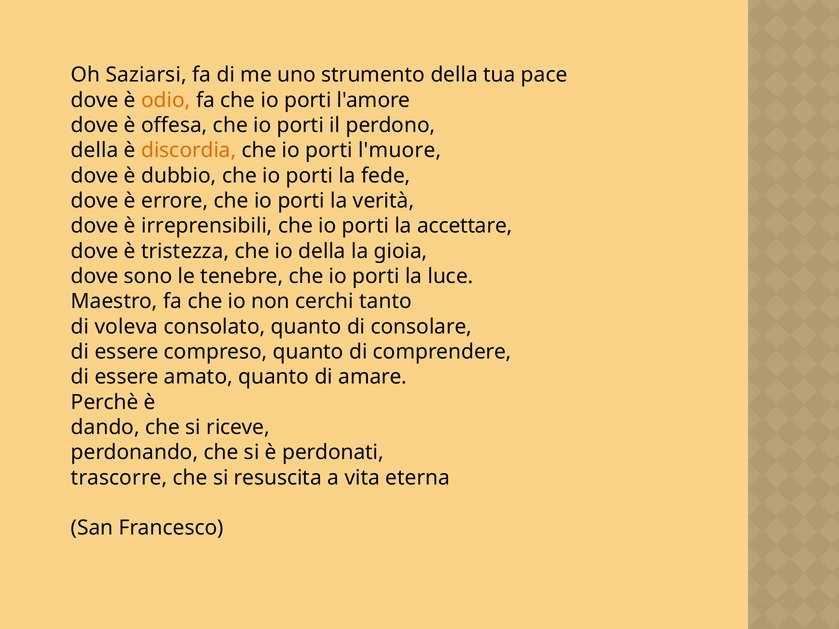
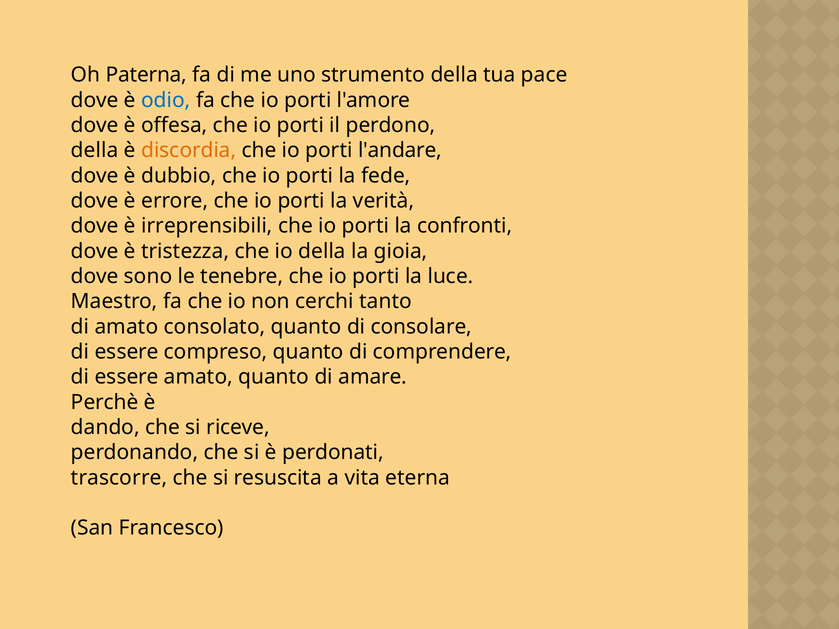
Saziarsi: Saziarsi -> Paterna
odio colour: orange -> blue
l'muore: l'muore -> l'andare
accettare: accettare -> confronti
di voleva: voleva -> amato
